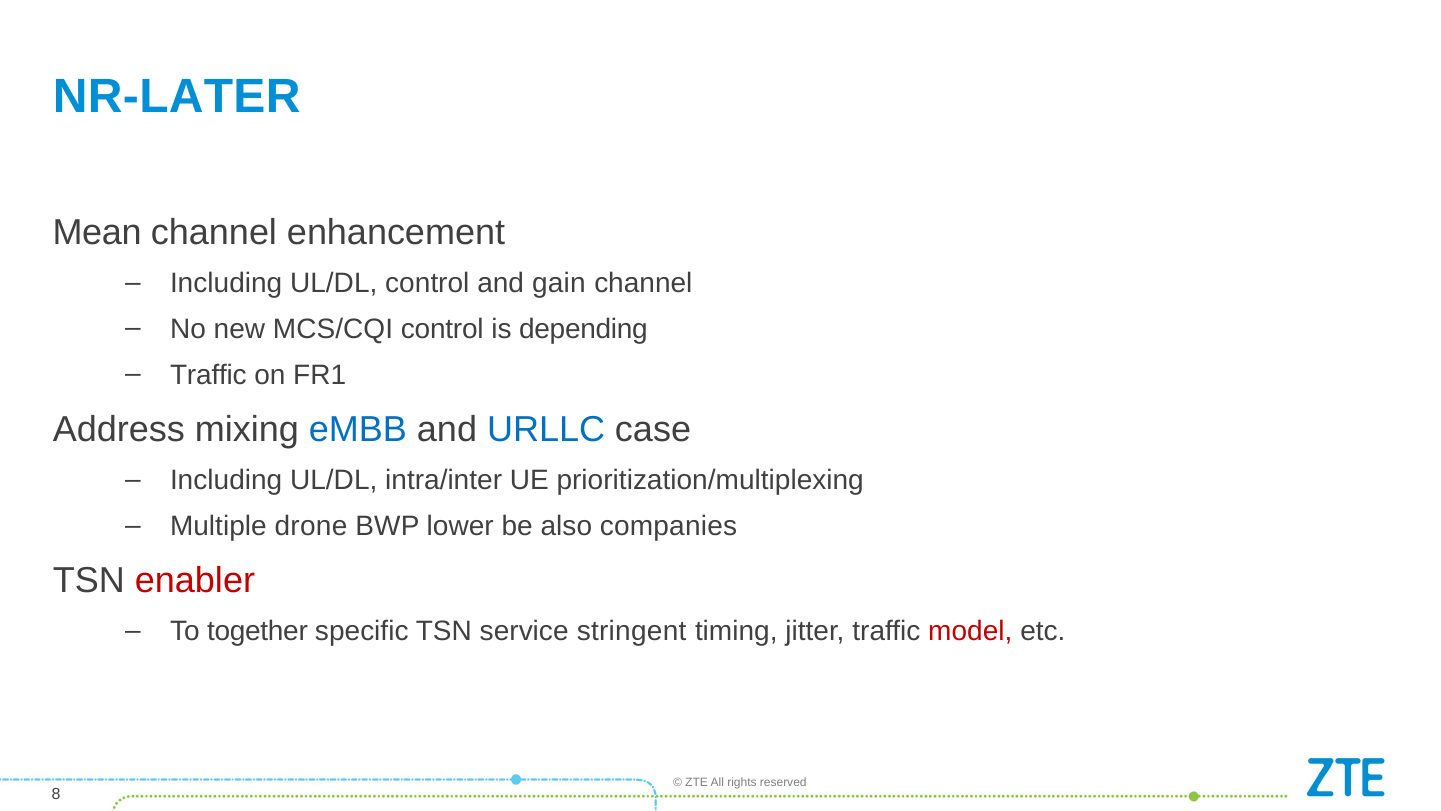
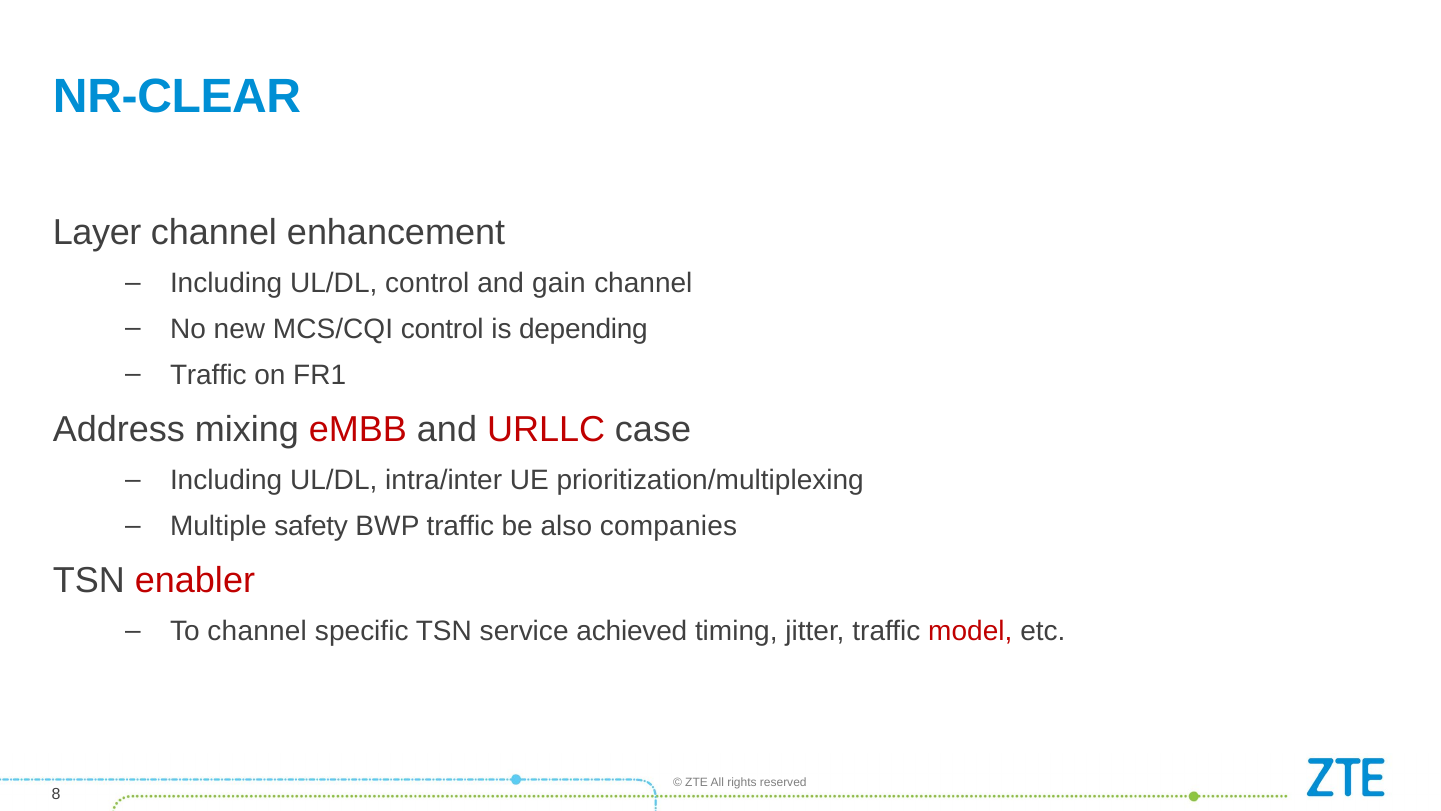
NR-LATER: NR-LATER -> NR-CLEAR
Mean: Mean -> Layer
eMBB colour: blue -> red
URLLC colour: blue -> red
drone: drone -> safety
BWP lower: lower -> traffic
To together: together -> channel
stringent: stringent -> achieved
